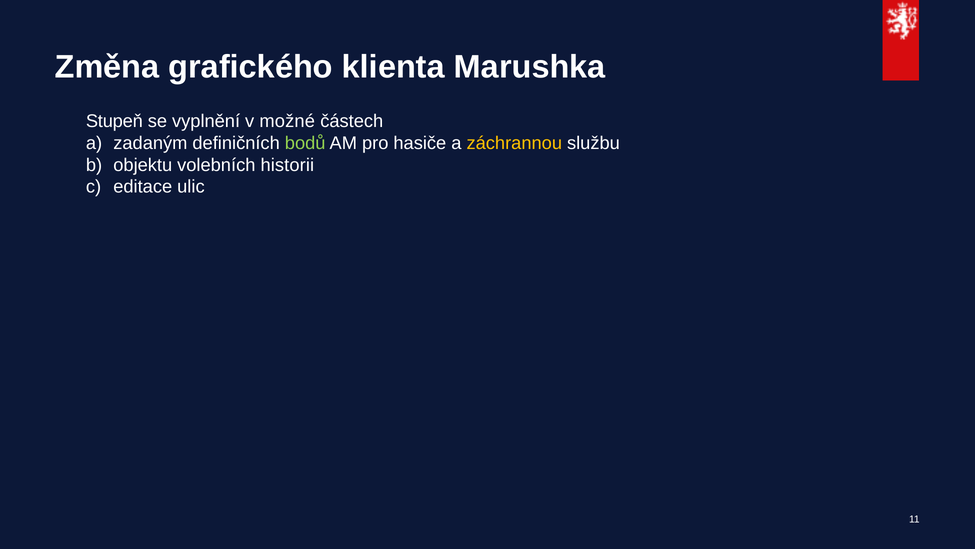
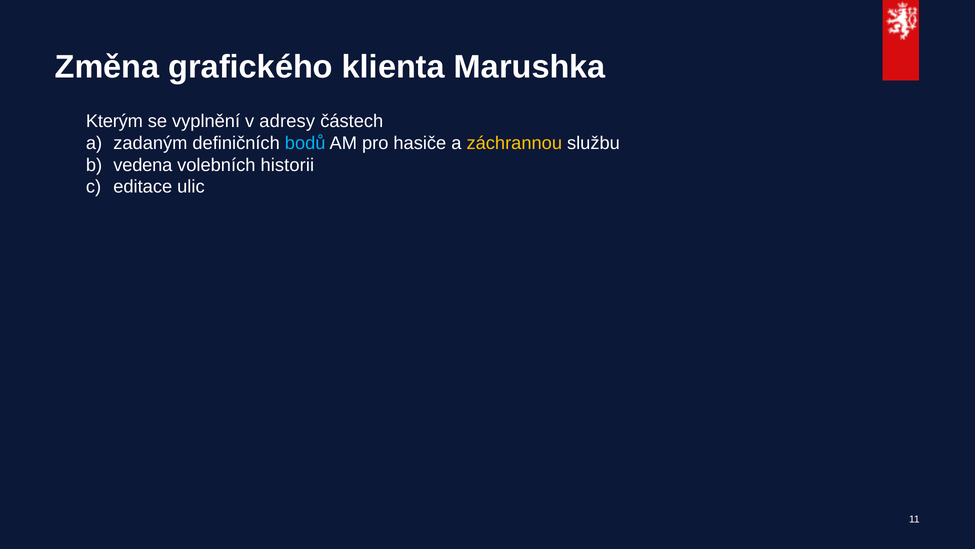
Stupeň: Stupeň -> Kterým
možné: možné -> adresy
bodů colour: light green -> light blue
objektu: objektu -> vedena
